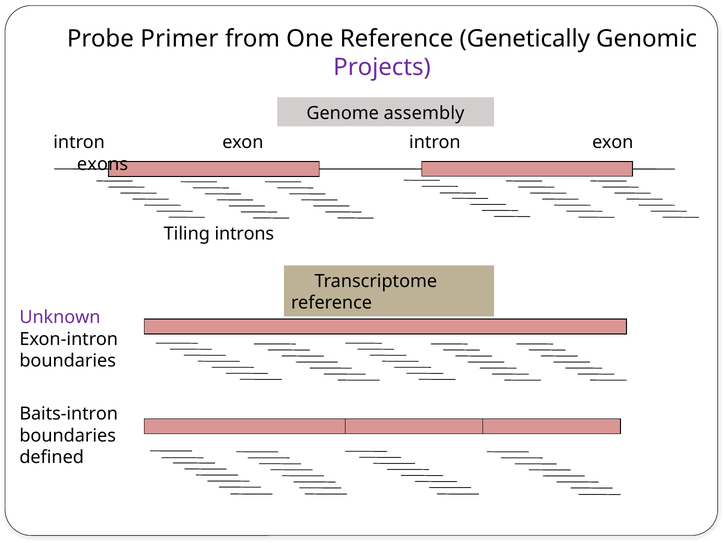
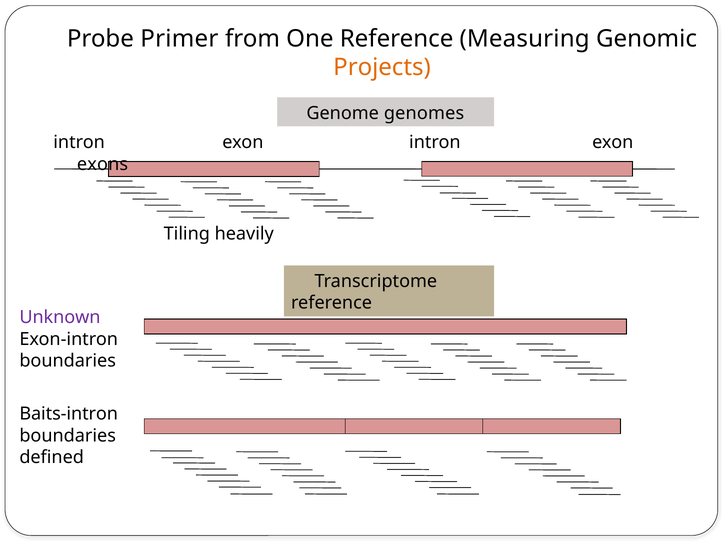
Genetically: Genetically -> Measuring
Projects colour: purple -> orange
assembly: assembly -> genomes
introns: introns -> heavily
